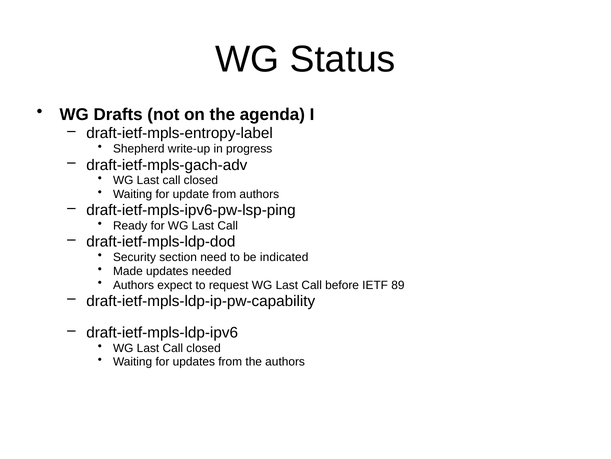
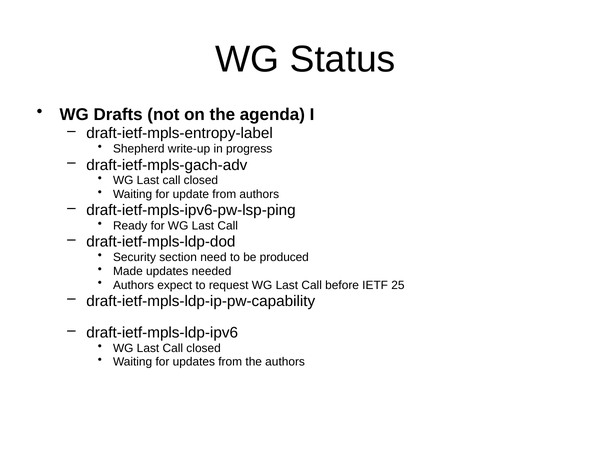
indicated: indicated -> produced
89: 89 -> 25
